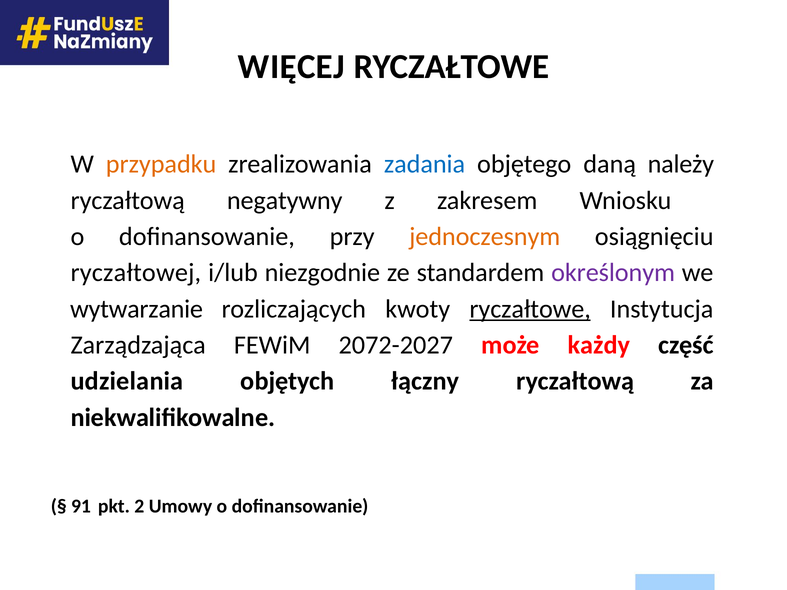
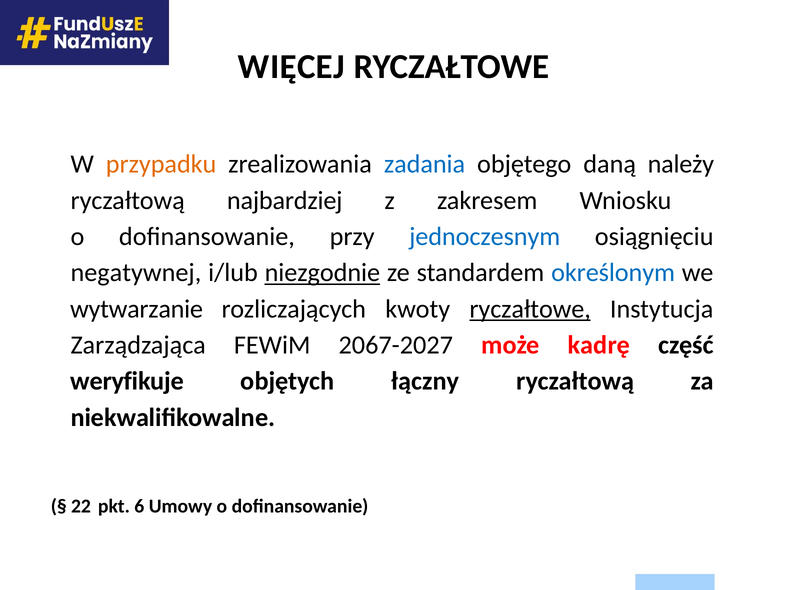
negatywny: negatywny -> najbardziej
jednoczesnym colour: orange -> blue
ryczałtowej: ryczałtowej -> negatywnej
niezgodnie underline: none -> present
określonym colour: purple -> blue
2072-2027: 2072-2027 -> 2067-2027
każdy: każdy -> kadrę
udzielania: udzielania -> weryfikuje
91: 91 -> 22
2: 2 -> 6
